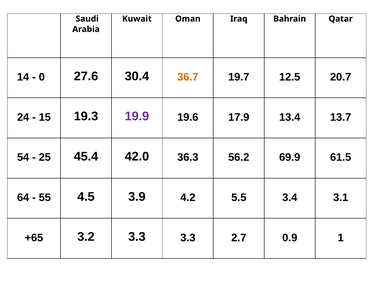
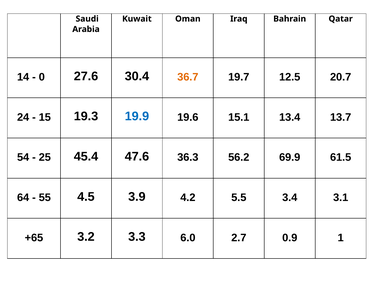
19.9 colour: purple -> blue
17.9: 17.9 -> 15.1
42.0: 42.0 -> 47.6
3.3 3.3: 3.3 -> 6.0
